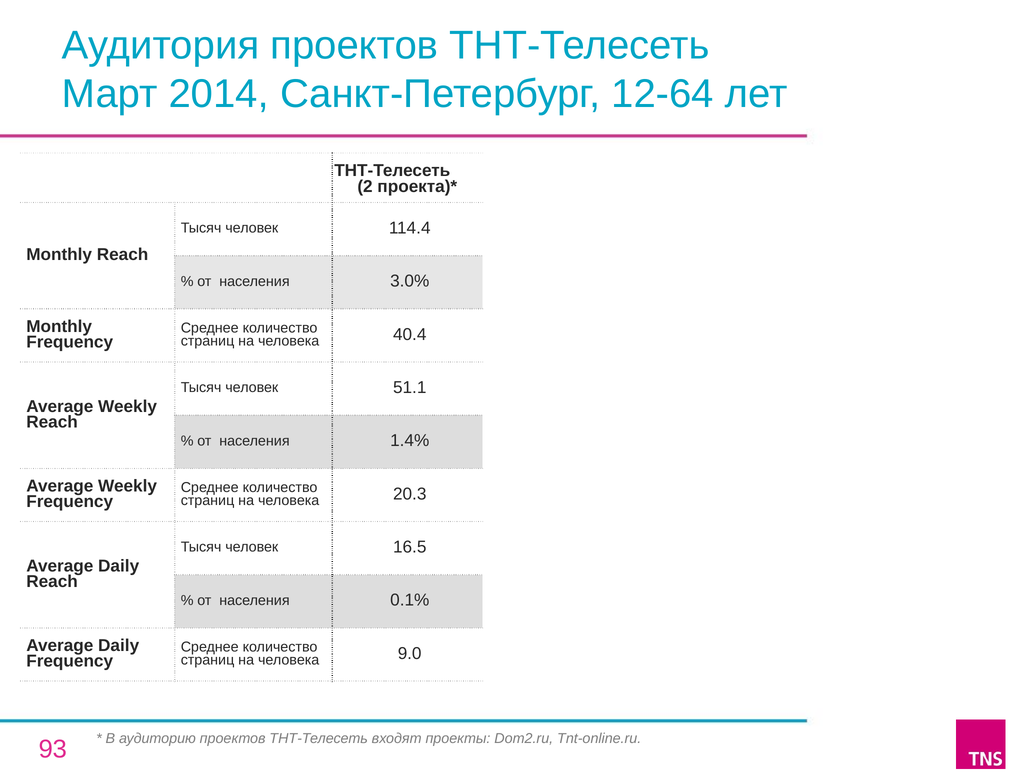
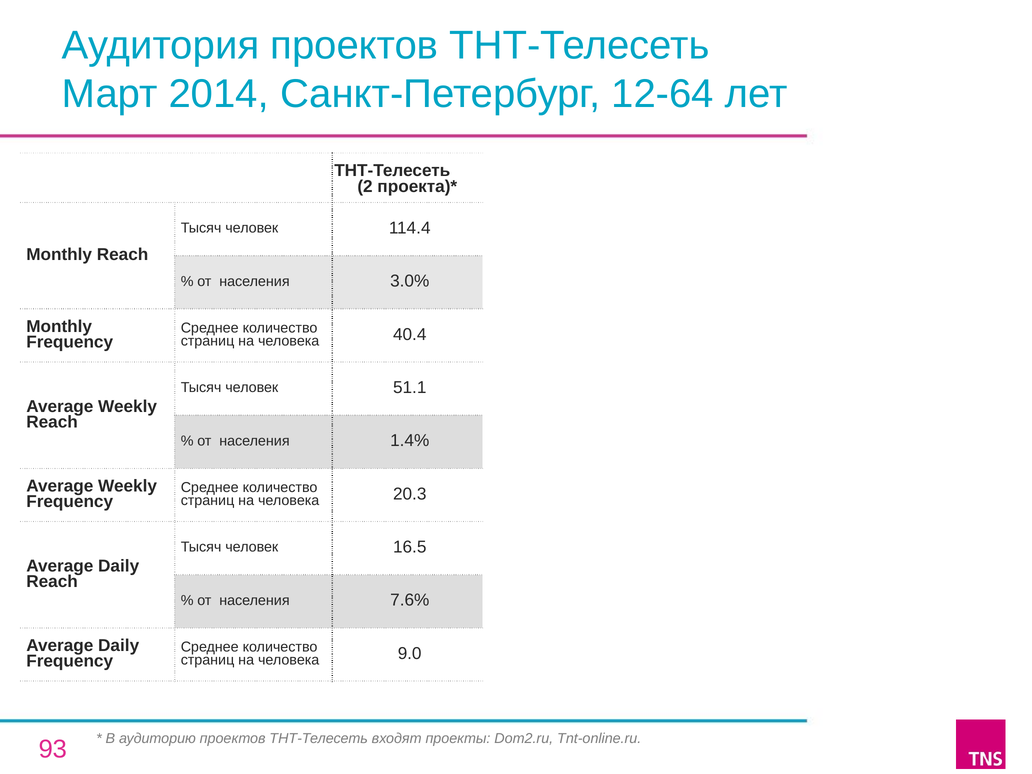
0.1%: 0.1% -> 7.6%
